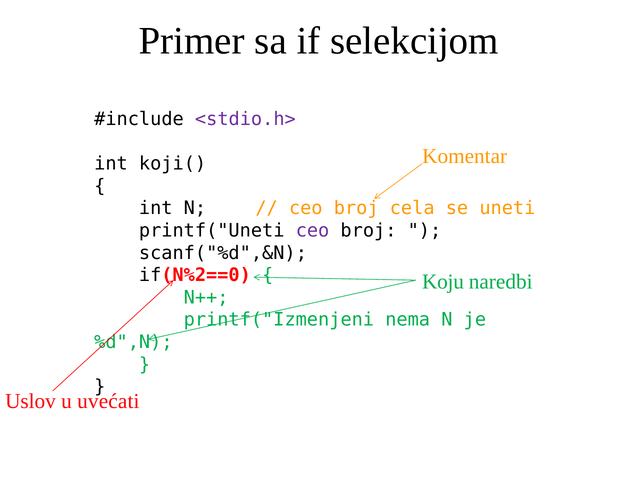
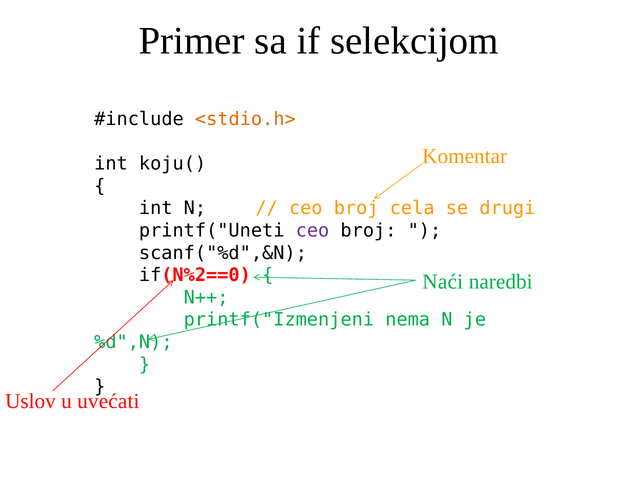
<stdio.h> colour: purple -> orange
koji(: koji( -> koju(
uneti: uneti -> drugi
Koju: Koju -> Naći
